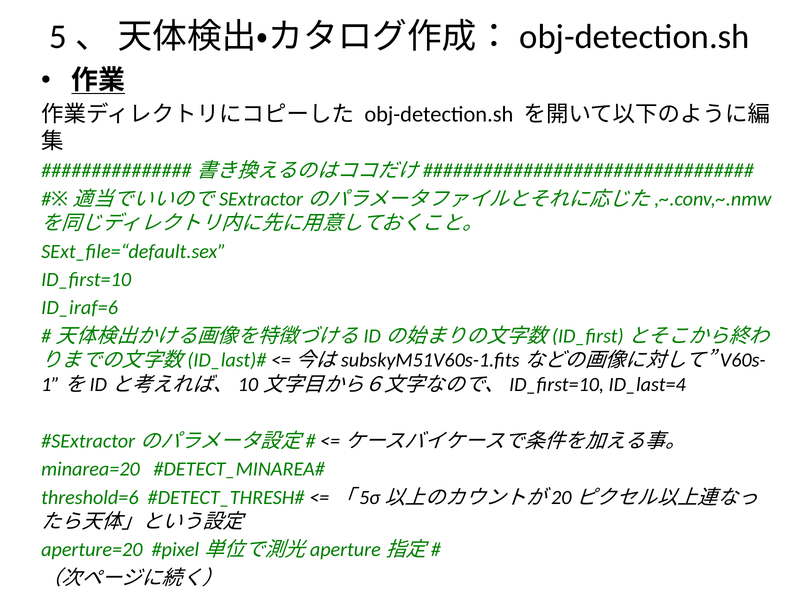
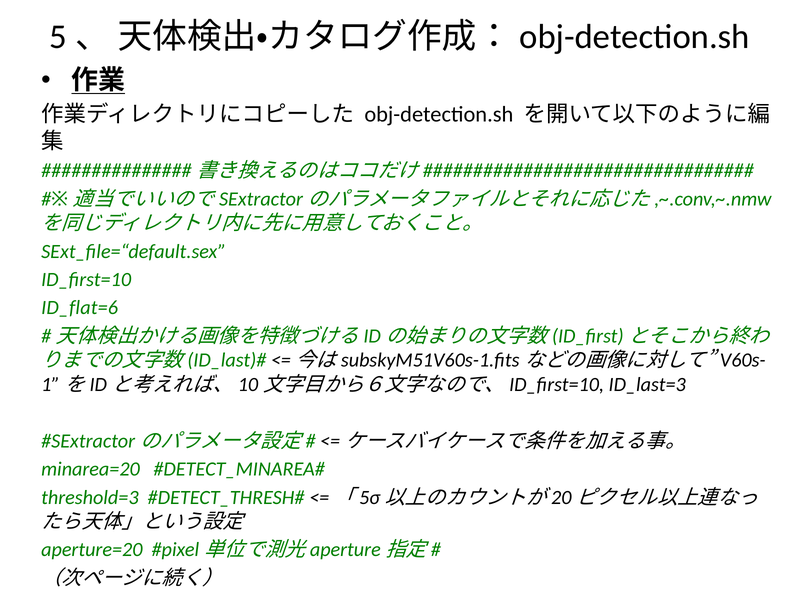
ID_iraf=6: ID_iraf=6 -> ID_flat=6
ID_last=4: ID_last=4 -> ID_last=3
threshold=6: threshold=6 -> threshold=3
